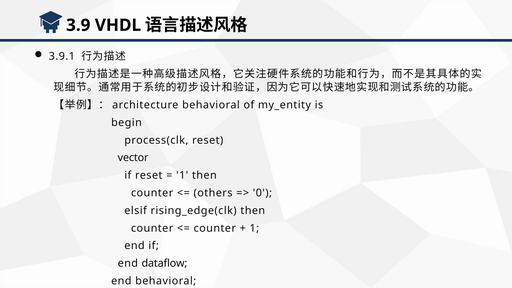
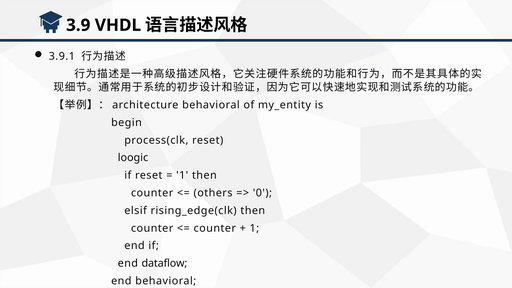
vector: vector -> loogic
